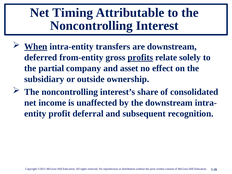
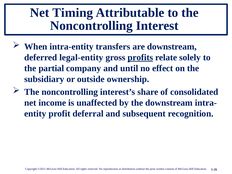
When underline: present -> none
from-entity: from-entity -> legal-entity
asset: asset -> until
